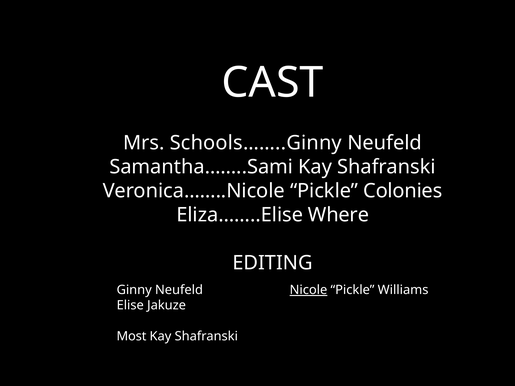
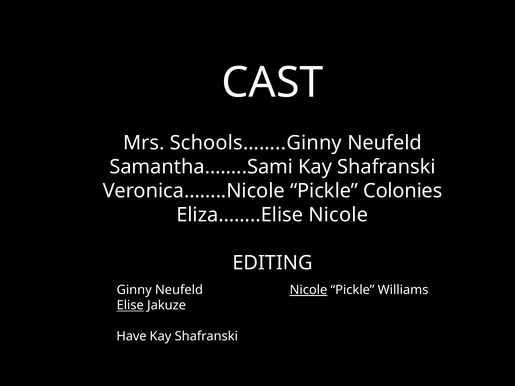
Eliza……..Elise Where: Where -> Nicole
Elise underline: none -> present
Most: Most -> Have
